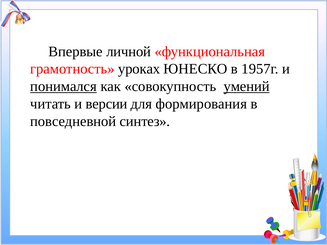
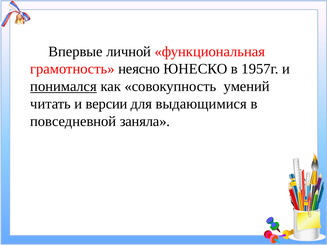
уроках: уроках -> неясно
умений underline: present -> none
формирования: формирования -> выдающимися
синтез: синтез -> заняла
